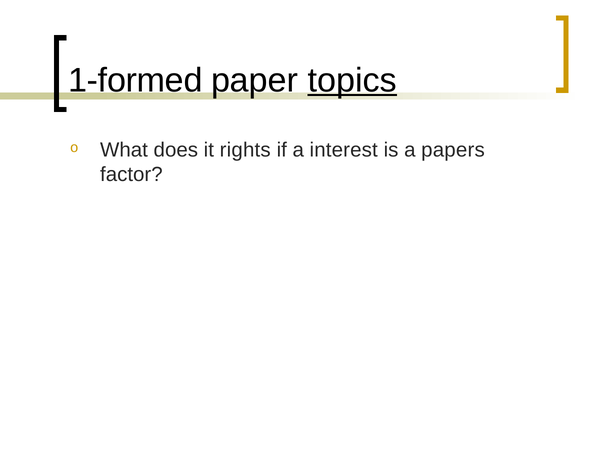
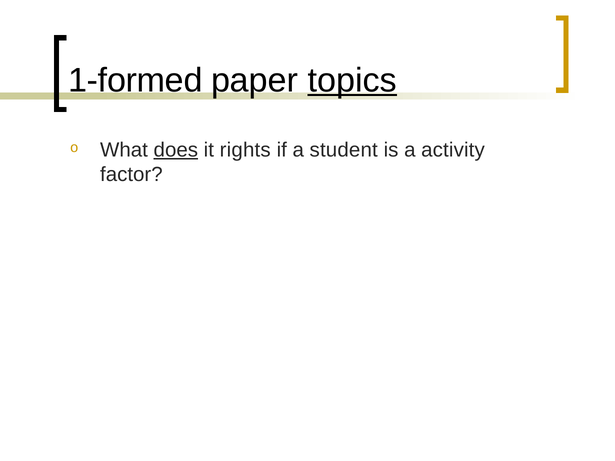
does underline: none -> present
interest: interest -> student
papers: papers -> activity
